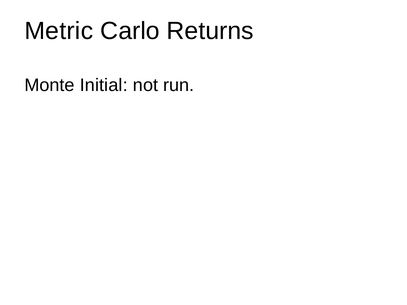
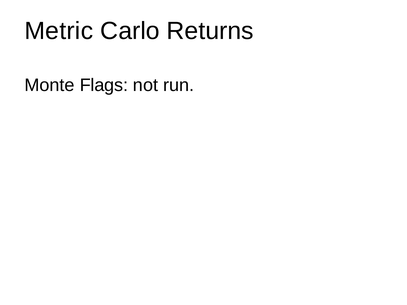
Initial: Initial -> Flags
